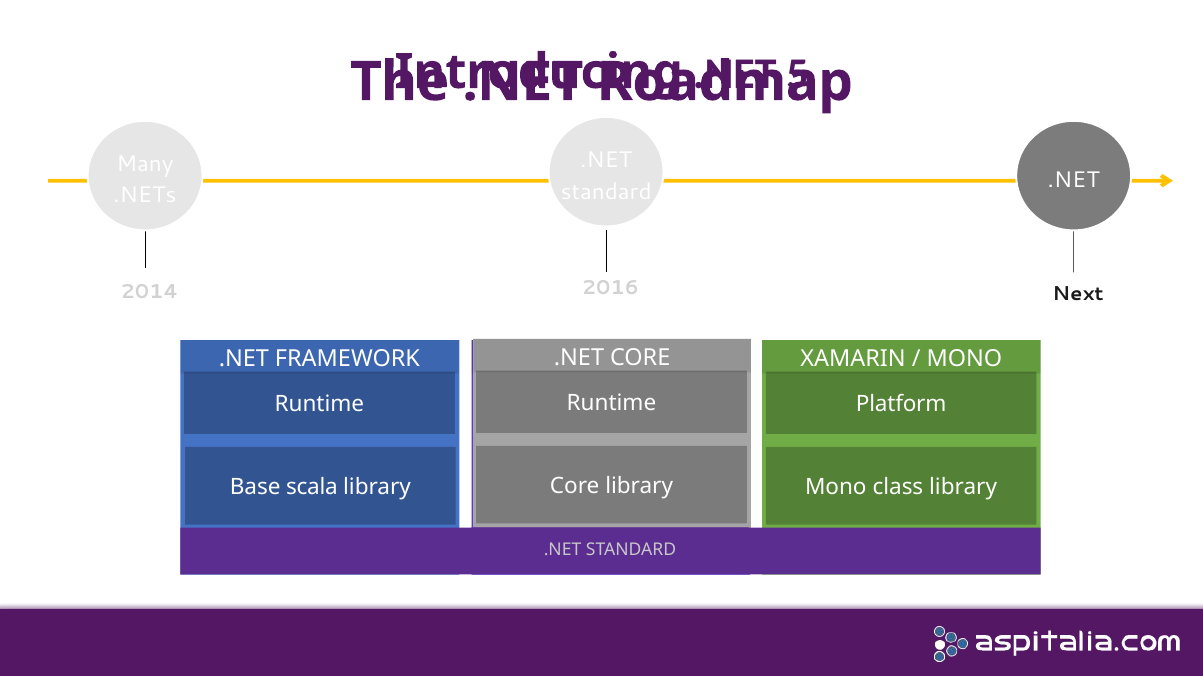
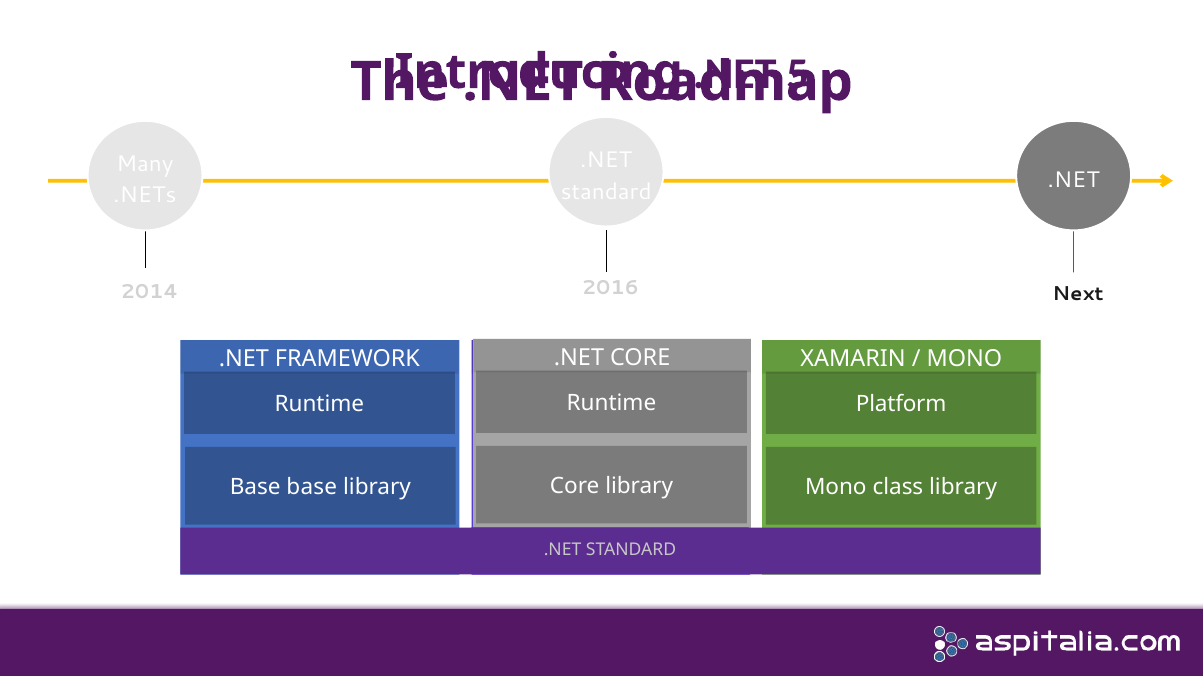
Base scala: scala -> base
